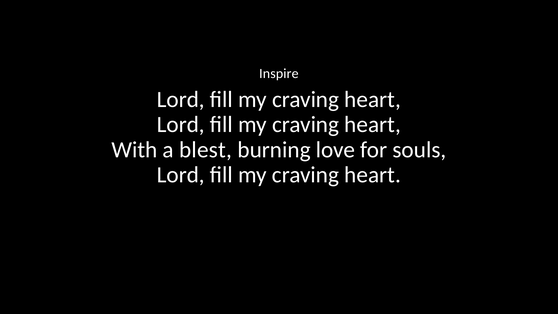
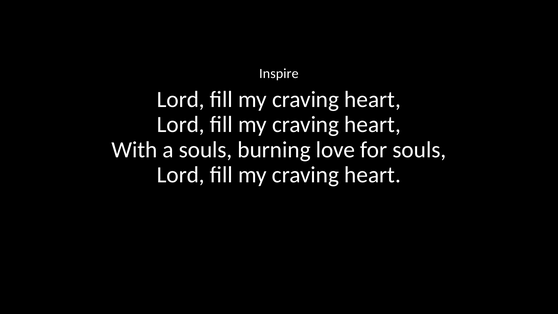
a blest: blest -> souls
